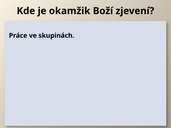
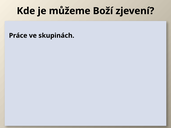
okamžik: okamžik -> můžeme
